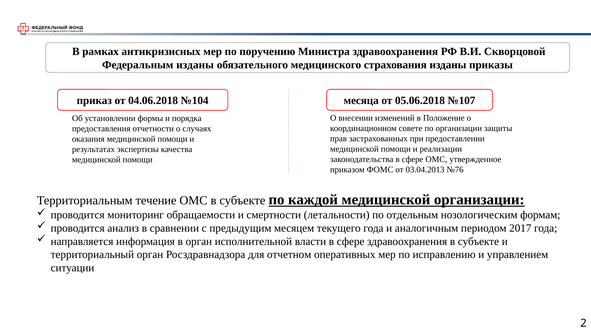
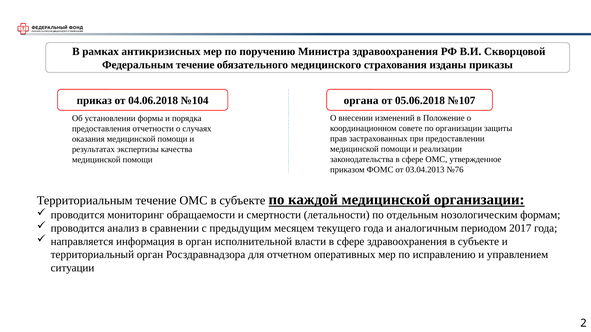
Федеральным изданы: изданы -> течение
месяца: месяца -> органа
